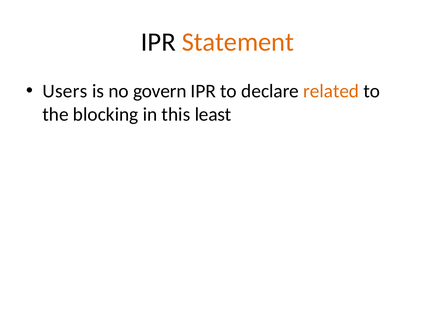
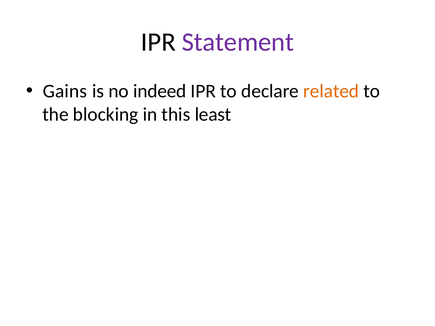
Statement colour: orange -> purple
Users: Users -> Gains
govern: govern -> indeed
